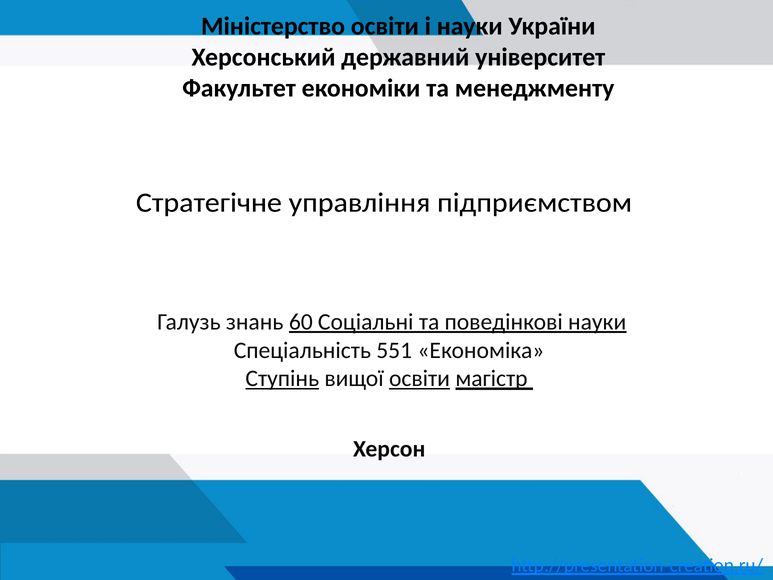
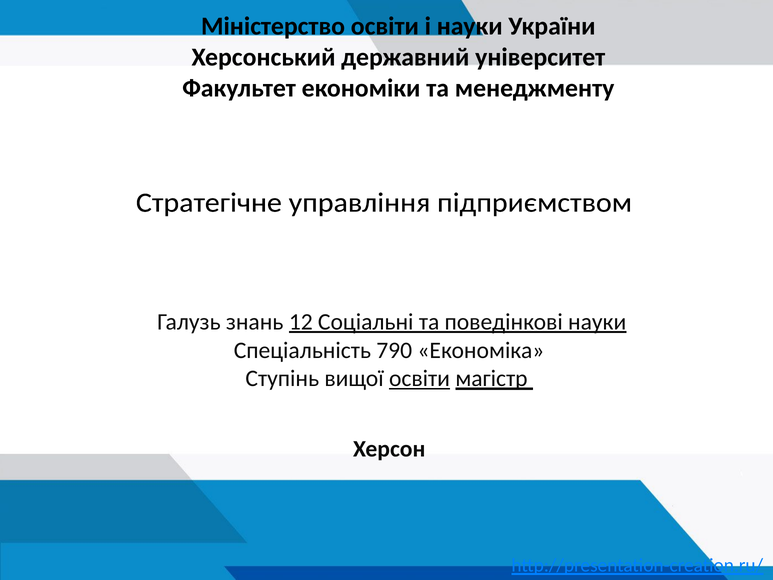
60: 60 -> 12
551: 551 -> 790
Ступінь underline: present -> none
